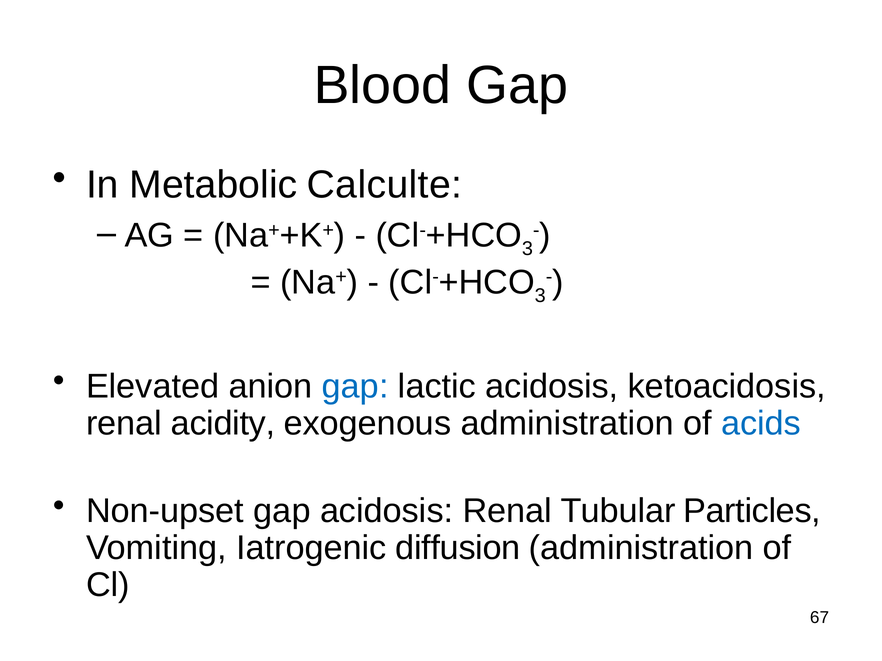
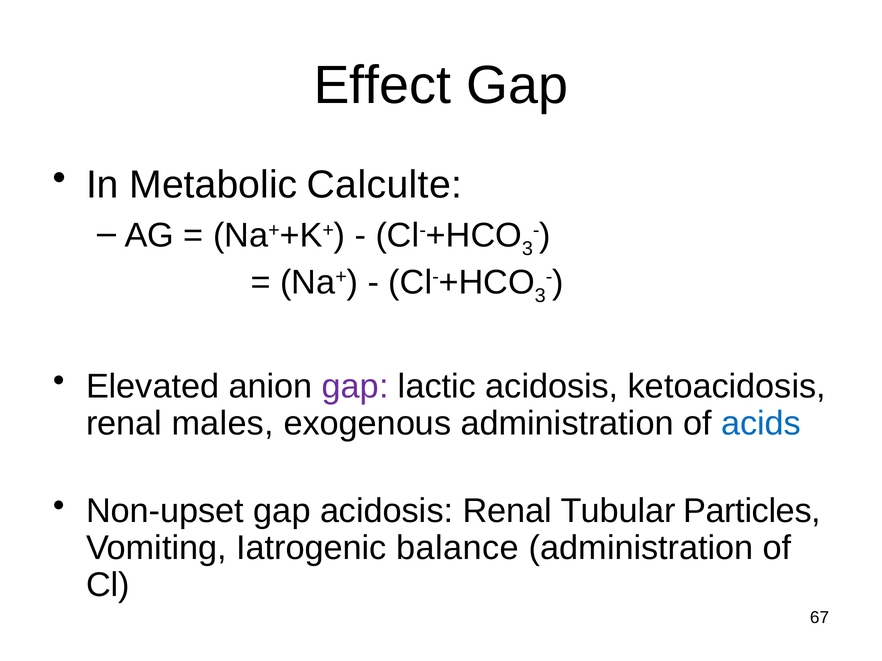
Blood: Blood -> Effect
gap at (355, 386) colour: blue -> purple
acidity: acidity -> males
diffusion: diffusion -> balance
